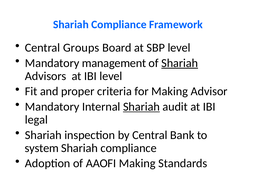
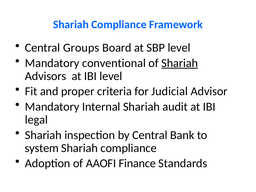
management: management -> conventional
for Making: Making -> Judicial
Shariah at (141, 107) underline: present -> none
AAOFI Making: Making -> Finance
